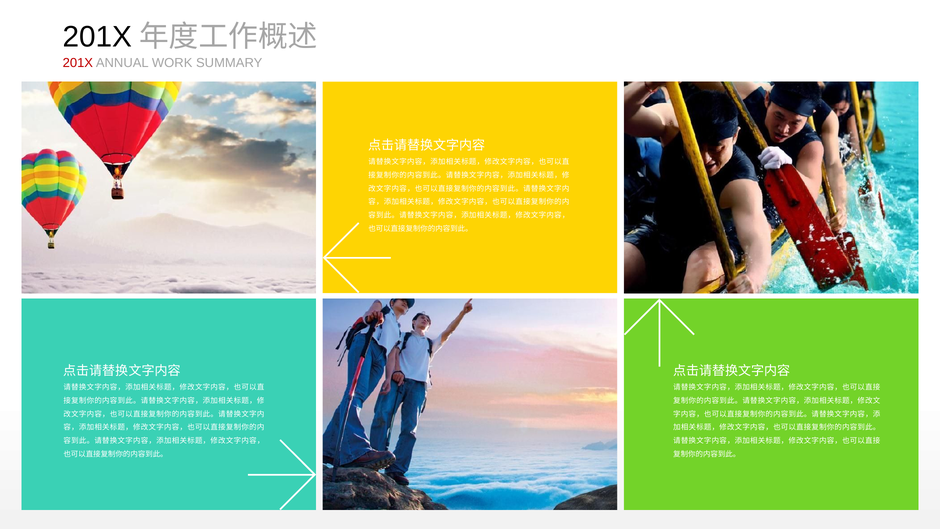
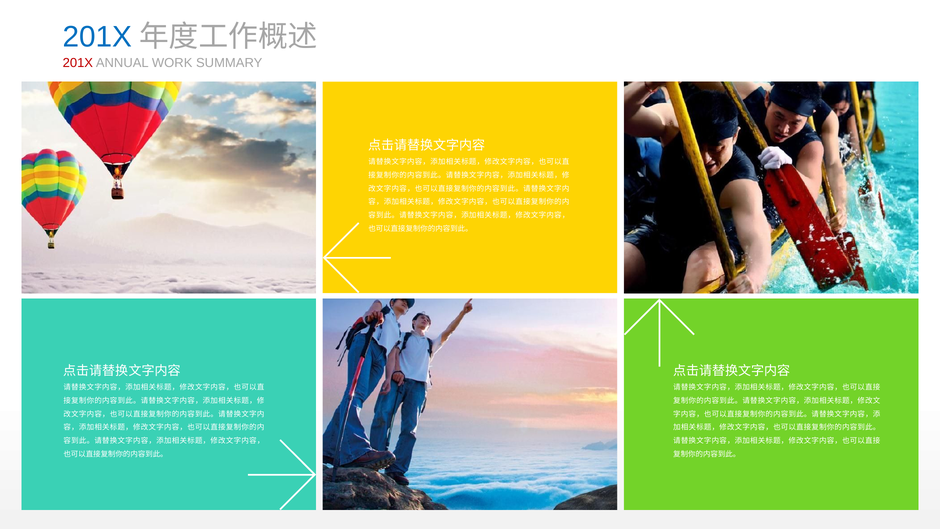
201X at (97, 37) colour: black -> blue
